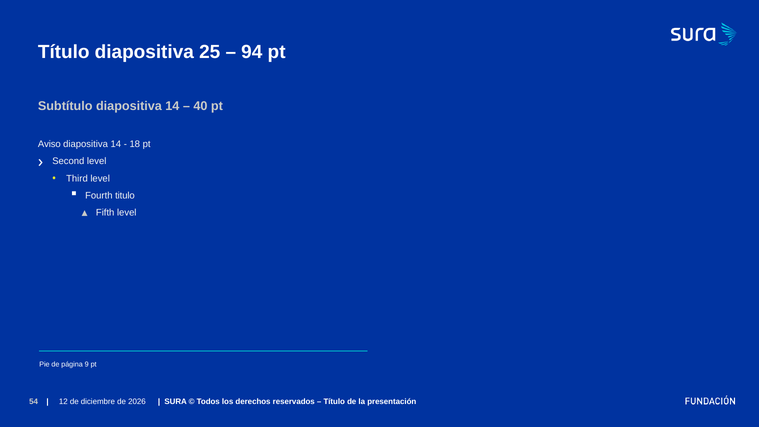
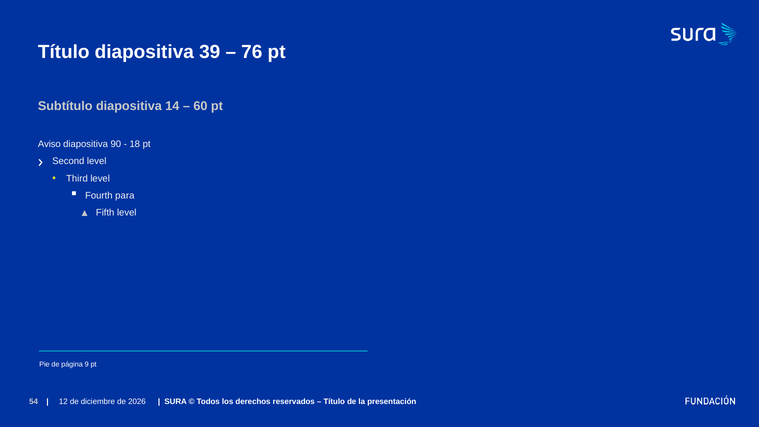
25: 25 -> 39
94: 94 -> 76
40: 40 -> 60
14 at (116, 144): 14 -> 90
titulo: titulo -> para
